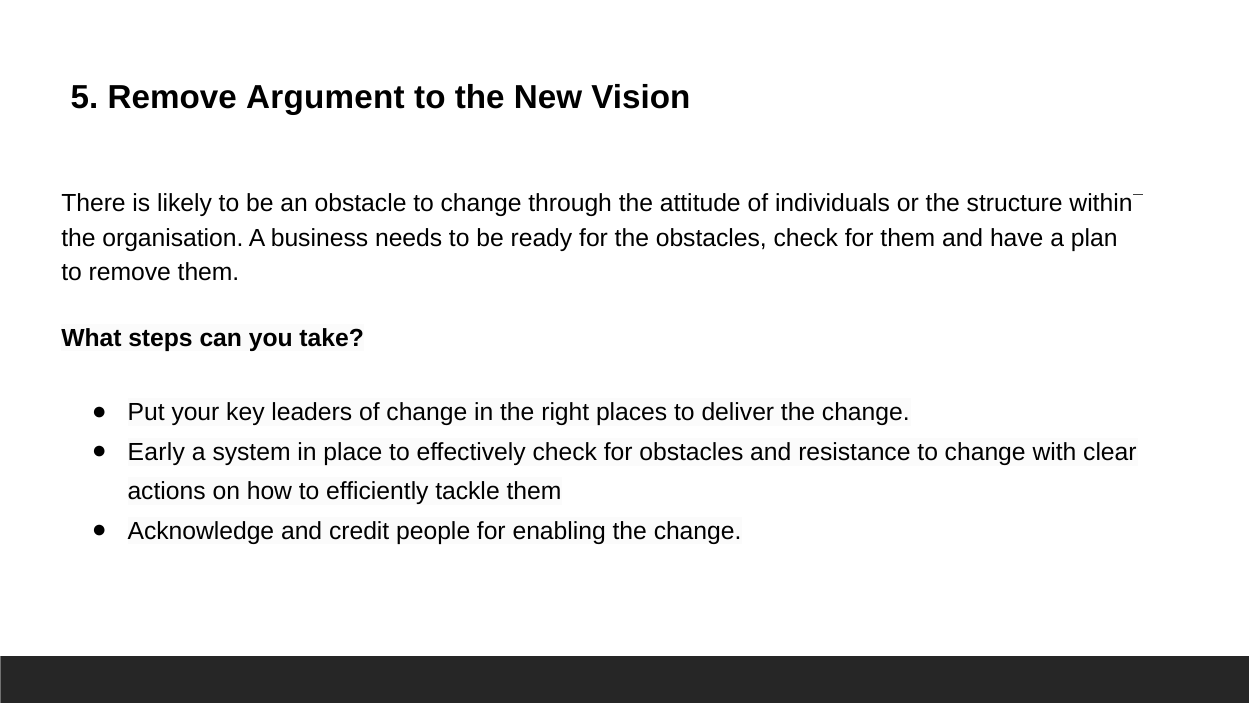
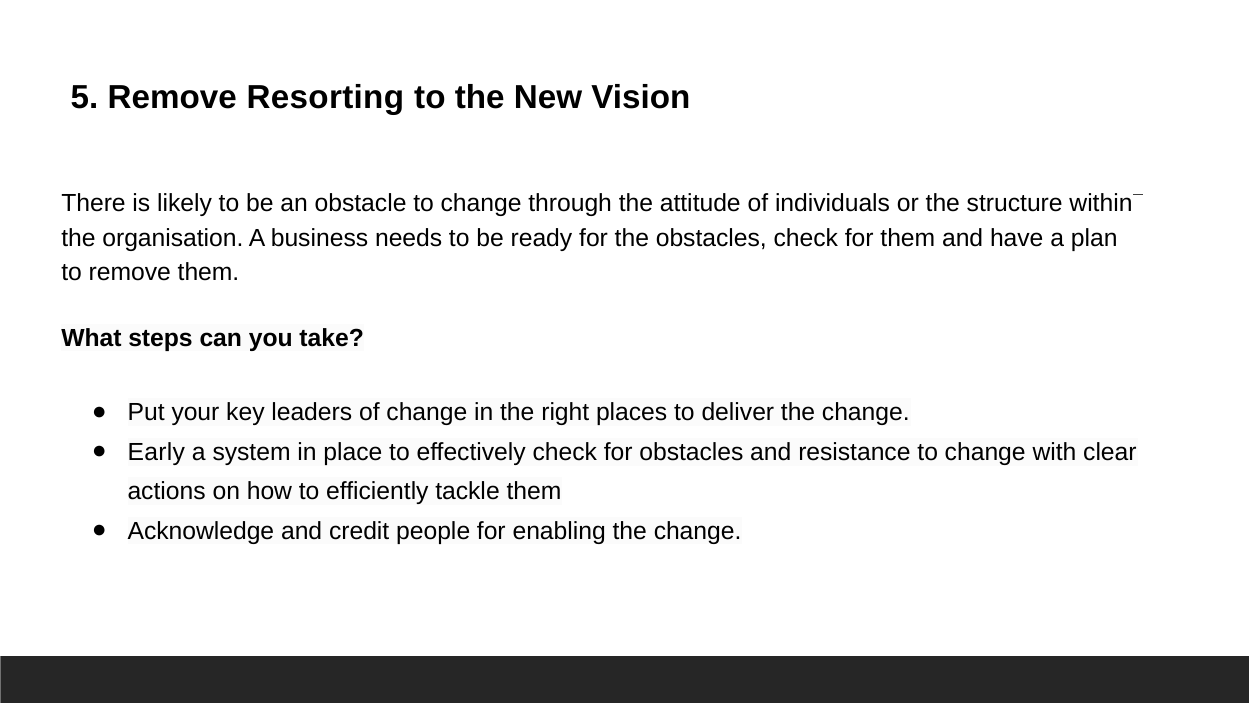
Argument: Argument -> Resorting
